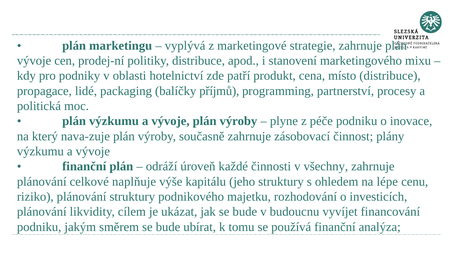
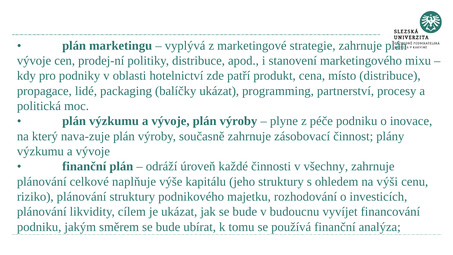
balíčky příjmů: příjmů -> ukázat
lépe: lépe -> výši
